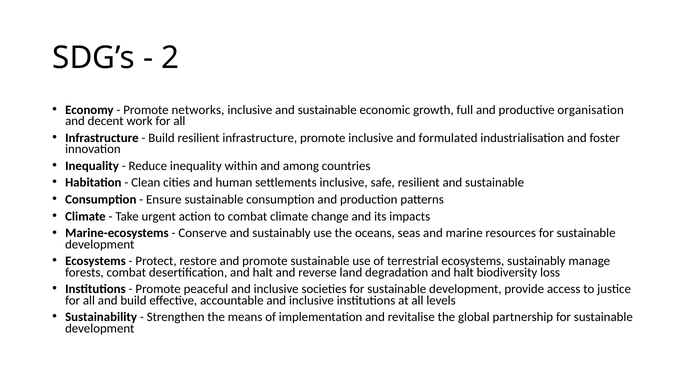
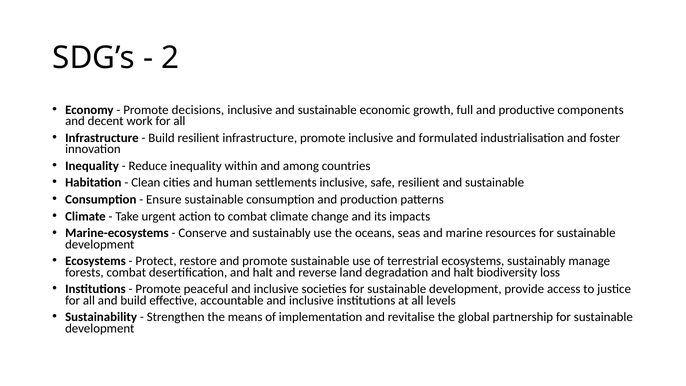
networks: networks -> decisions
organisation: organisation -> components
